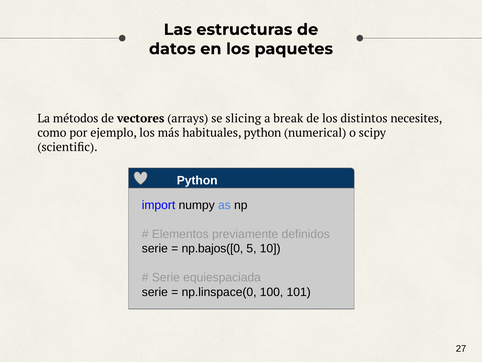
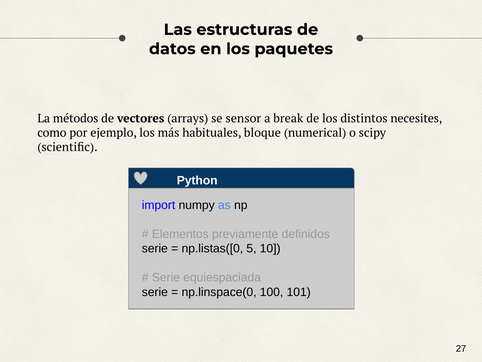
slicing: slicing -> sensor
habituales python: python -> bloque
np.bajos([0: np.bajos([0 -> np.listas([0
